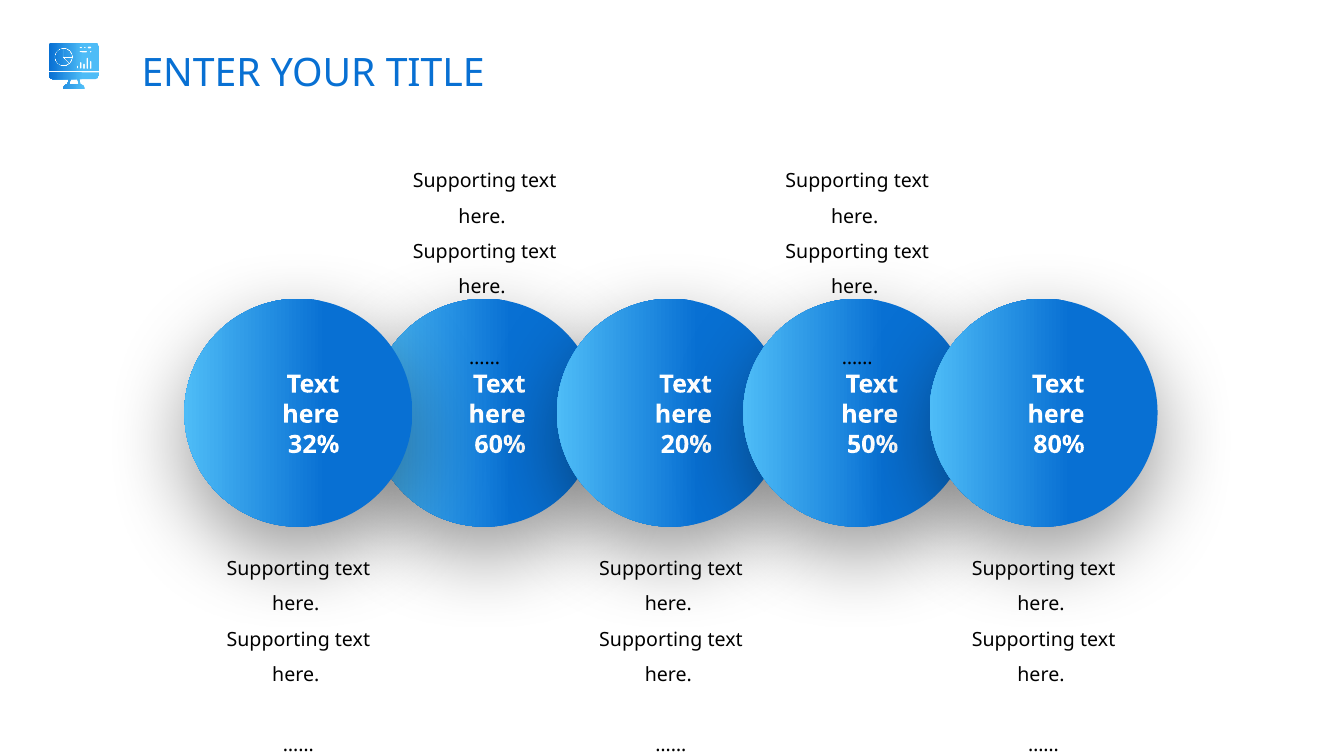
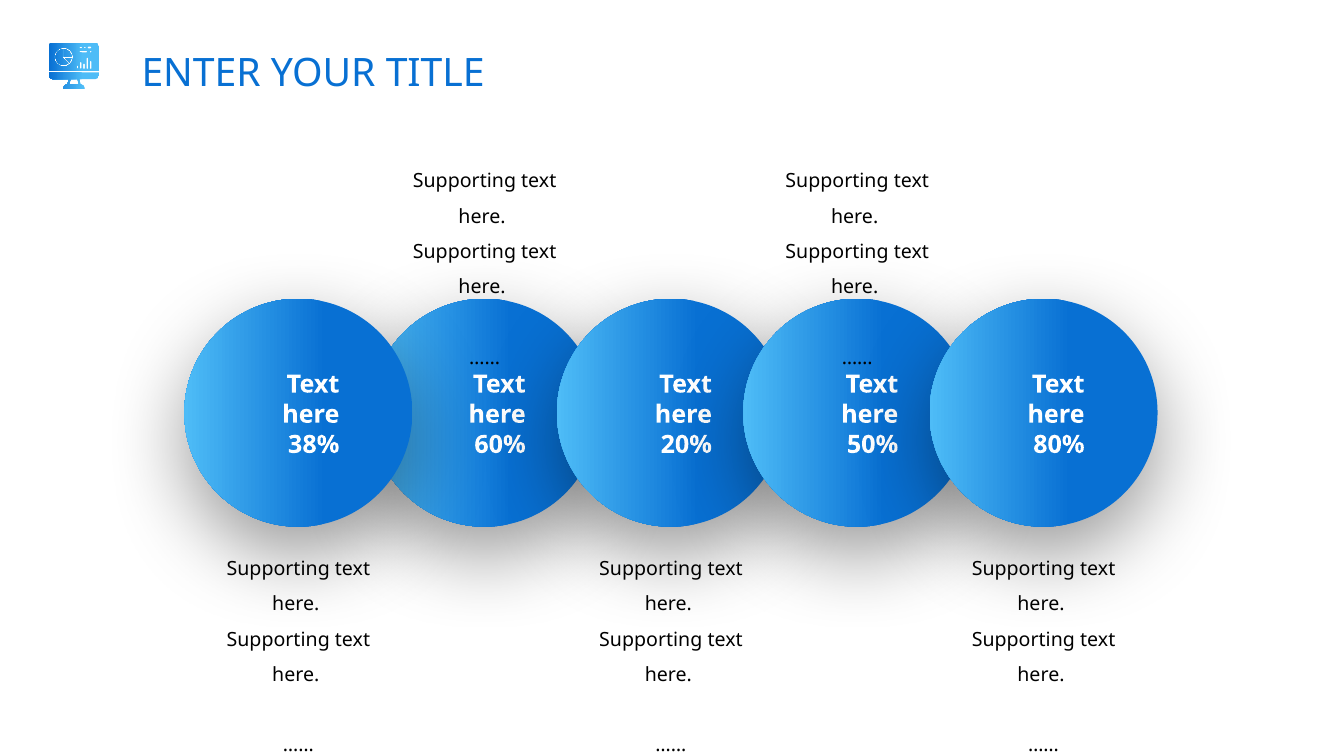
32%: 32% -> 38%
